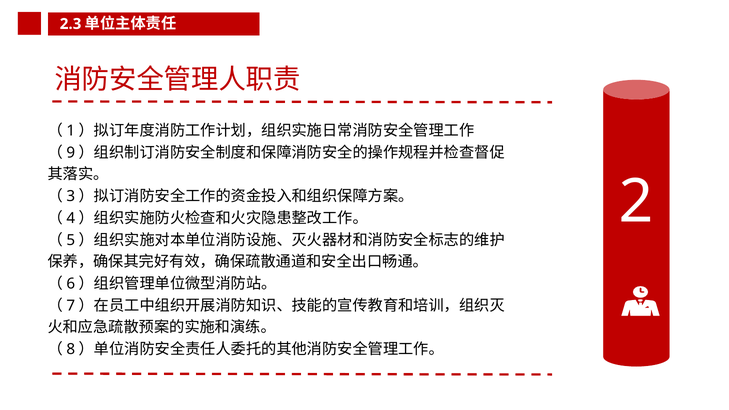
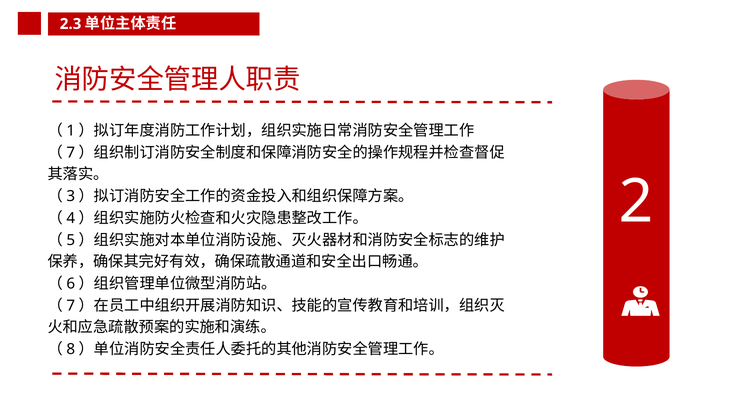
9 at (71, 153): 9 -> 7
